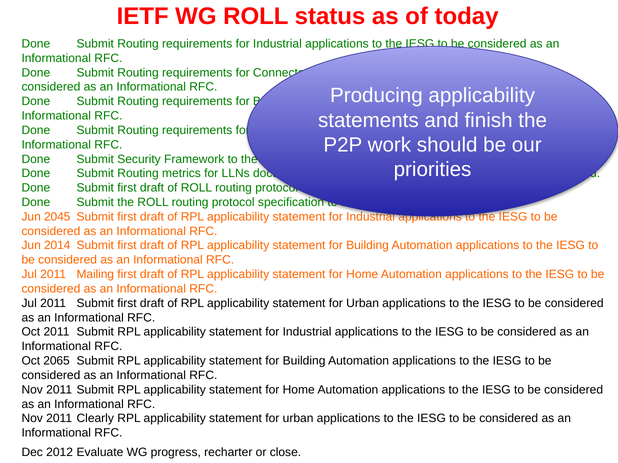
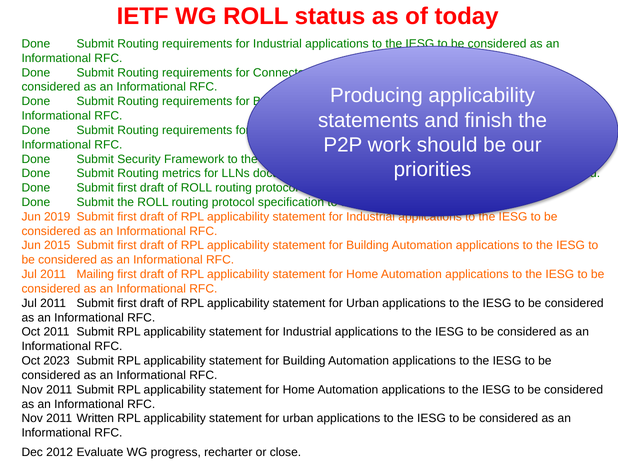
2045: 2045 -> 2019
2014: 2014 -> 2015
2065: 2065 -> 2023
Clearly: Clearly -> Written
